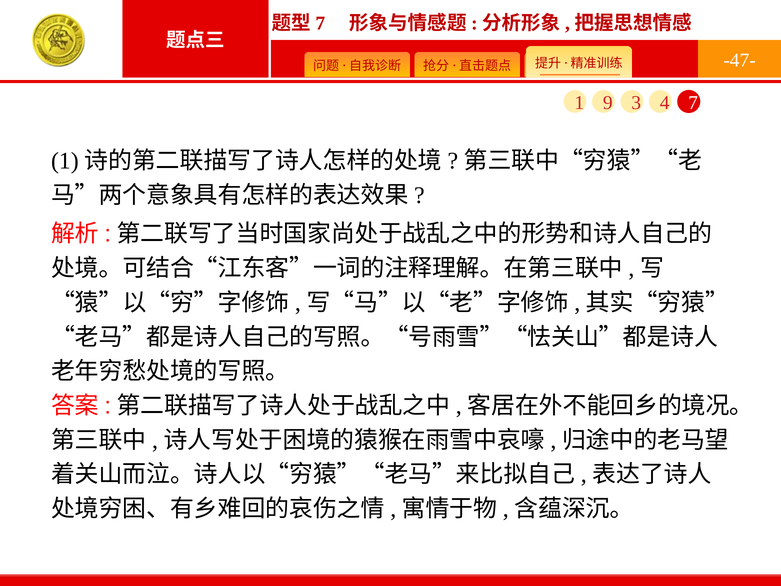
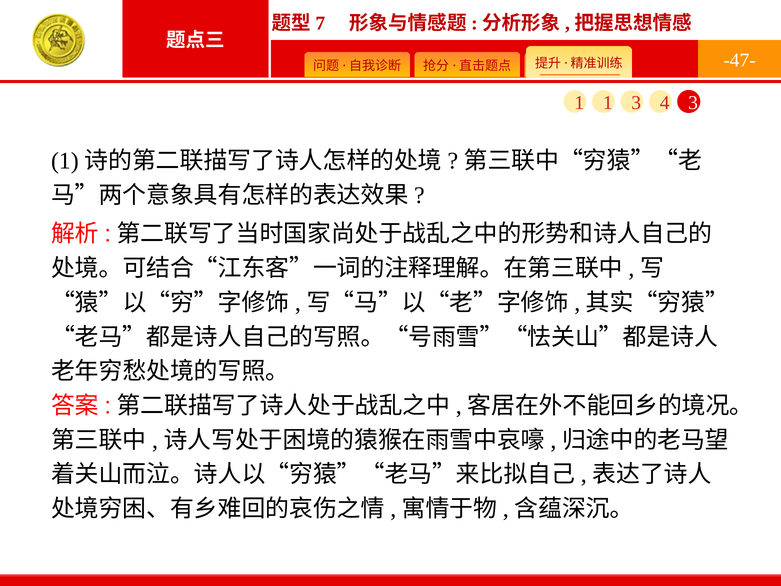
1 9: 9 -> 1
4 7: 7 -> 3
